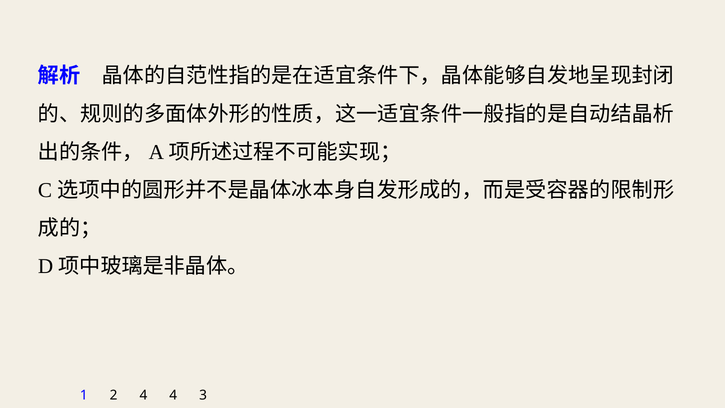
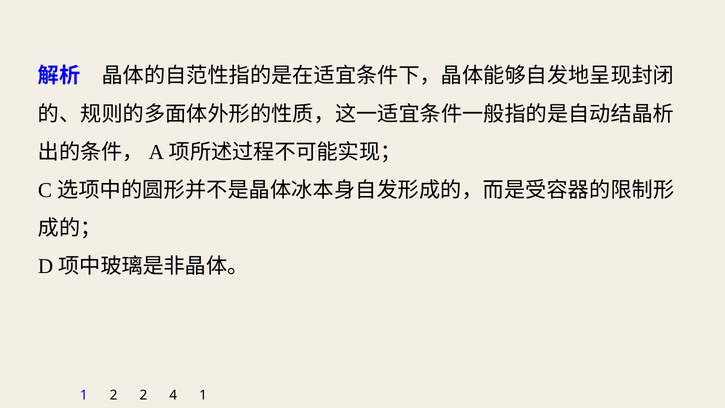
2 4: 4 -> 2
4 3: 3 -> 1
